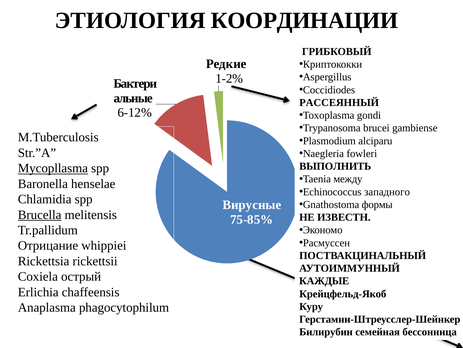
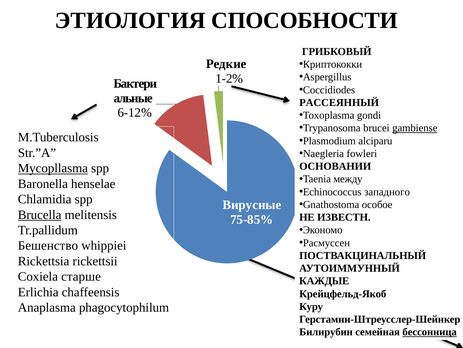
КООРДИНАЦИИ: КООРДИНАЦИИ -> СПОСОБНОСТИ
gambiense underline: none -> present
ВЫПОЛНИТЬ: ВЫПОЛНИТЬ -> ОСНОВАНИИ
формы: формы -> особое
Отрицание: Отрицание -> Бешенство
острый: острый -> старше
бессонница underline: none -> present
